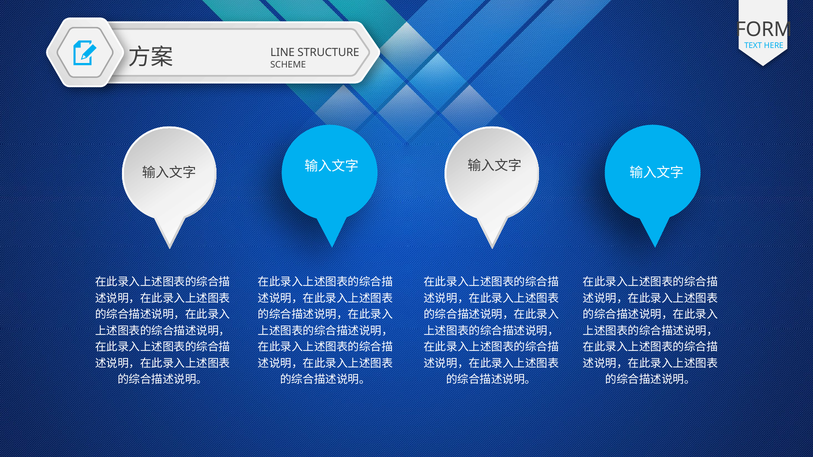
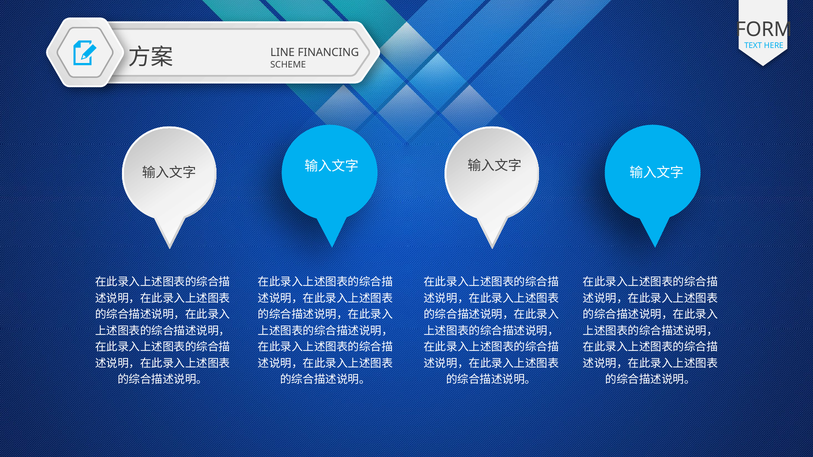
STRUCTURE: STRUCTURE -> FINANCING
